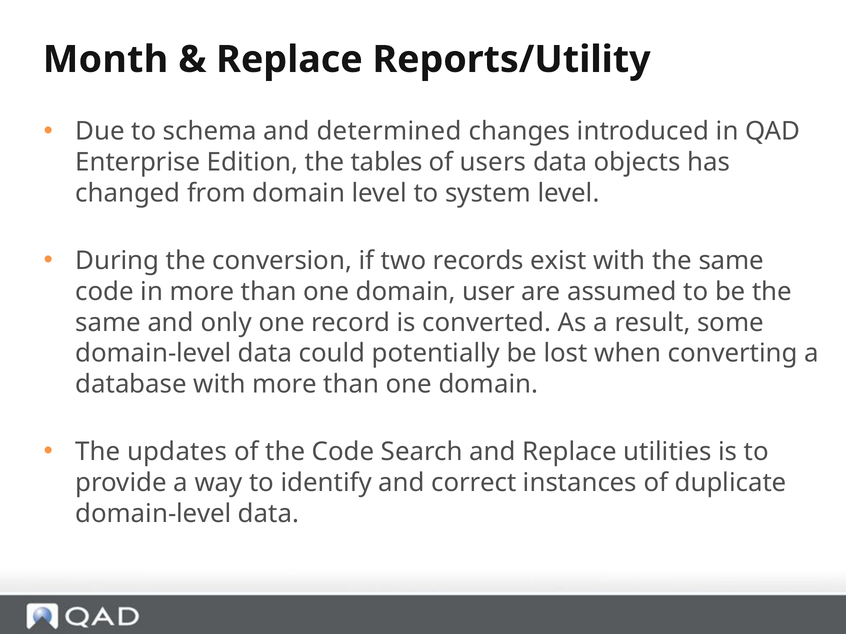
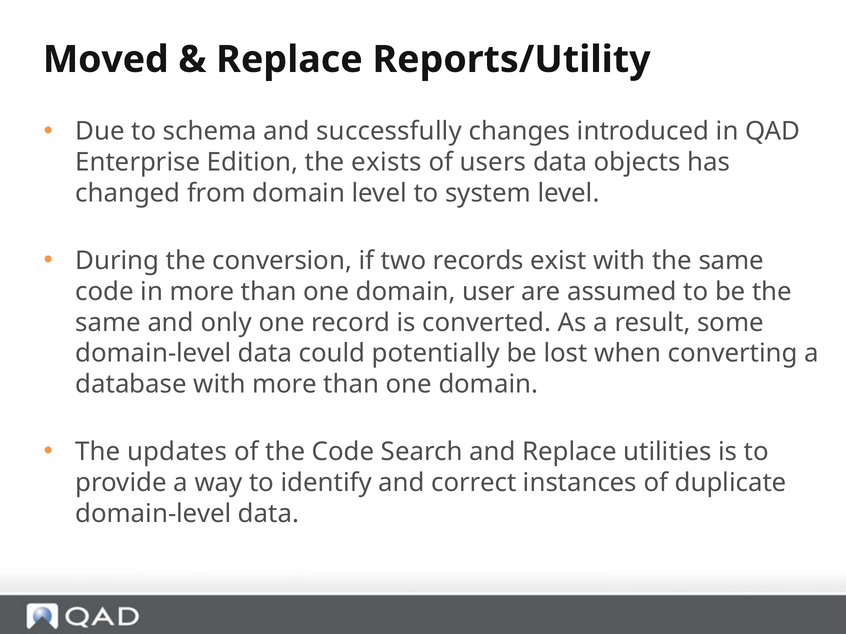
Month: Month -> Moved
determined: determined -> successfully
tables: tables -> exists
